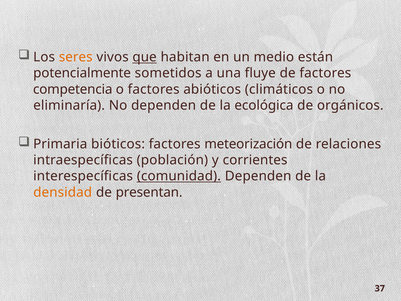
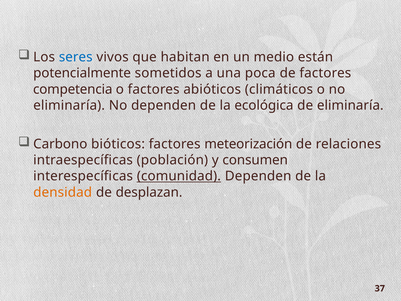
seres colour: orange -> blue
que underline: present -> none
fluye: fluye -> poca
de orgánicos: orgánicos -> eliminaría
Primaria: Primaria -> Carbono
corrientes: corrientes -> consumen
presentan: presentan -> desplazan
